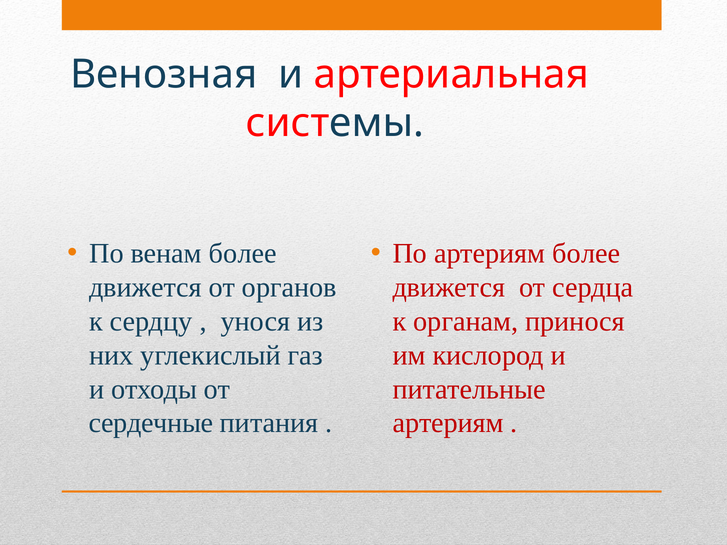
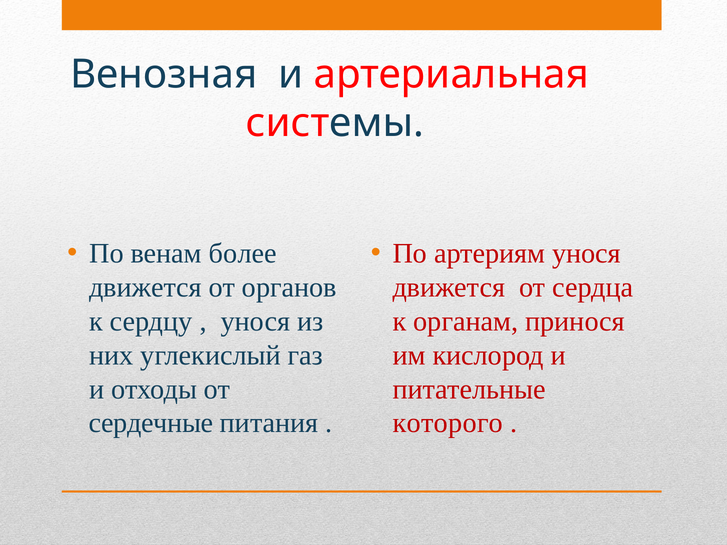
артериям более: более -> унося
артериям at (448, 423): артериям -> которого
